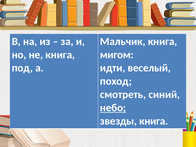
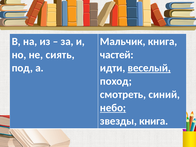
не книга: книга -> сиять
мигом: мигом -> частей
веселый underline: none -> present
